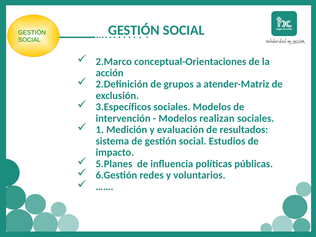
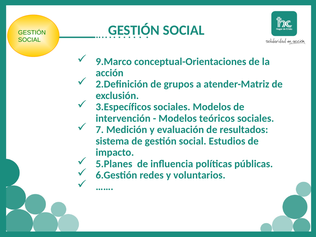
2.Marco: 2.Marco -> 9.Marco
realizan: realizan -> teóricos
1: 1 -> 7
